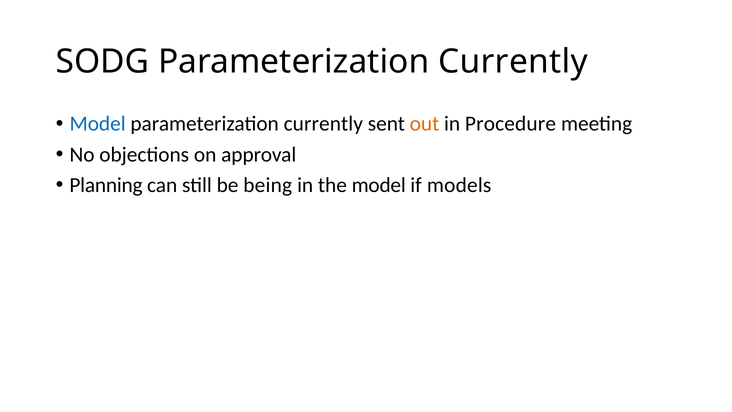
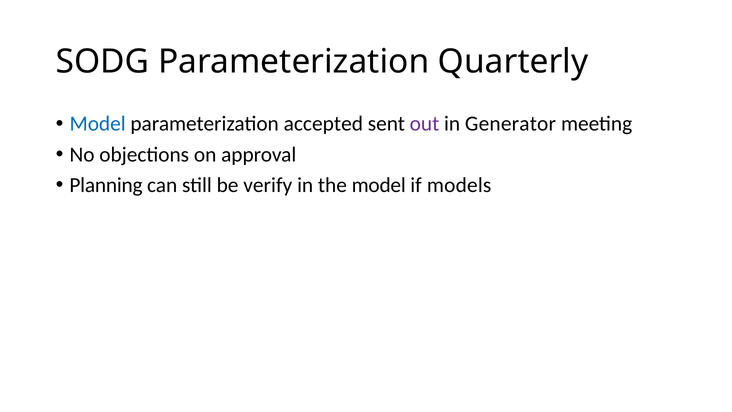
SODG Parameterization Currently: Currently -> Quarterly
currently at (323, 124): currently -> accepted
out colour: orange -> purple
Procedure: Procedure -> Generator
being: being -> verify
